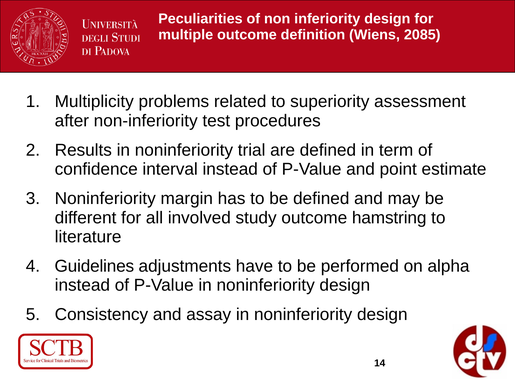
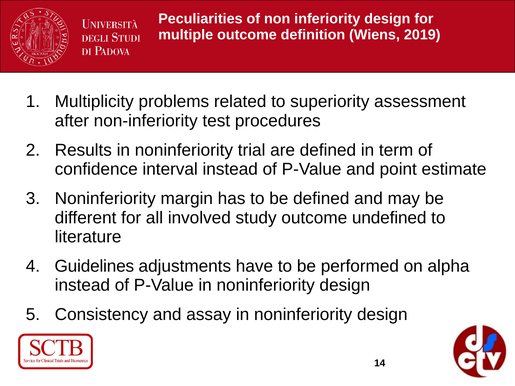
2085: 2085 -> 2019
hamstring: hamstring -> undefined
